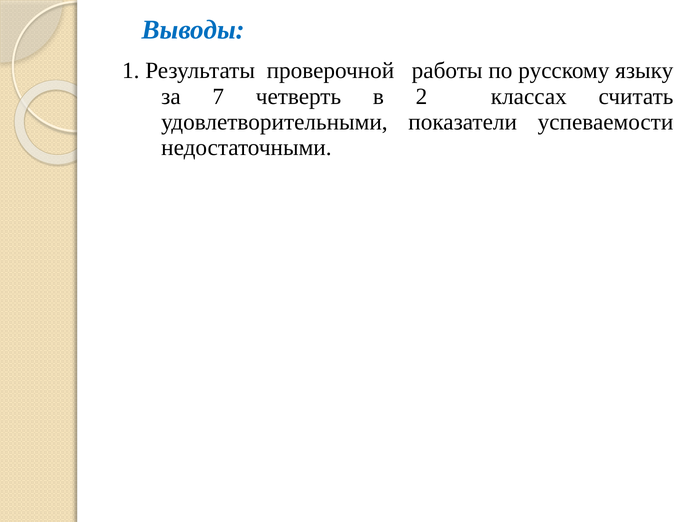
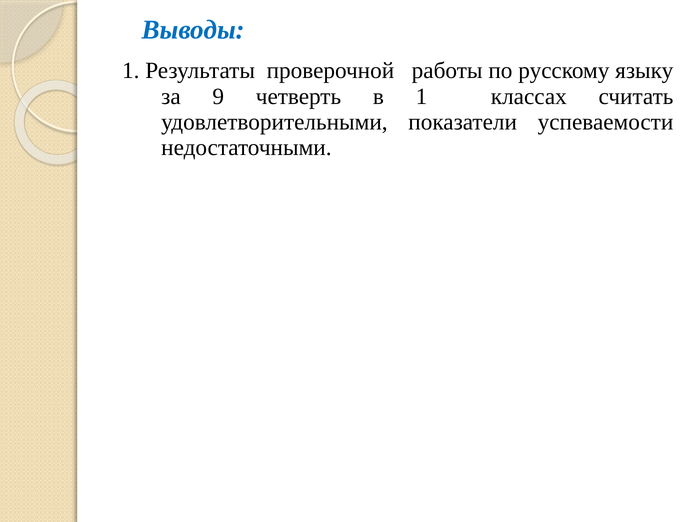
7: 7 -> 9
в 2: 2 -> 1
